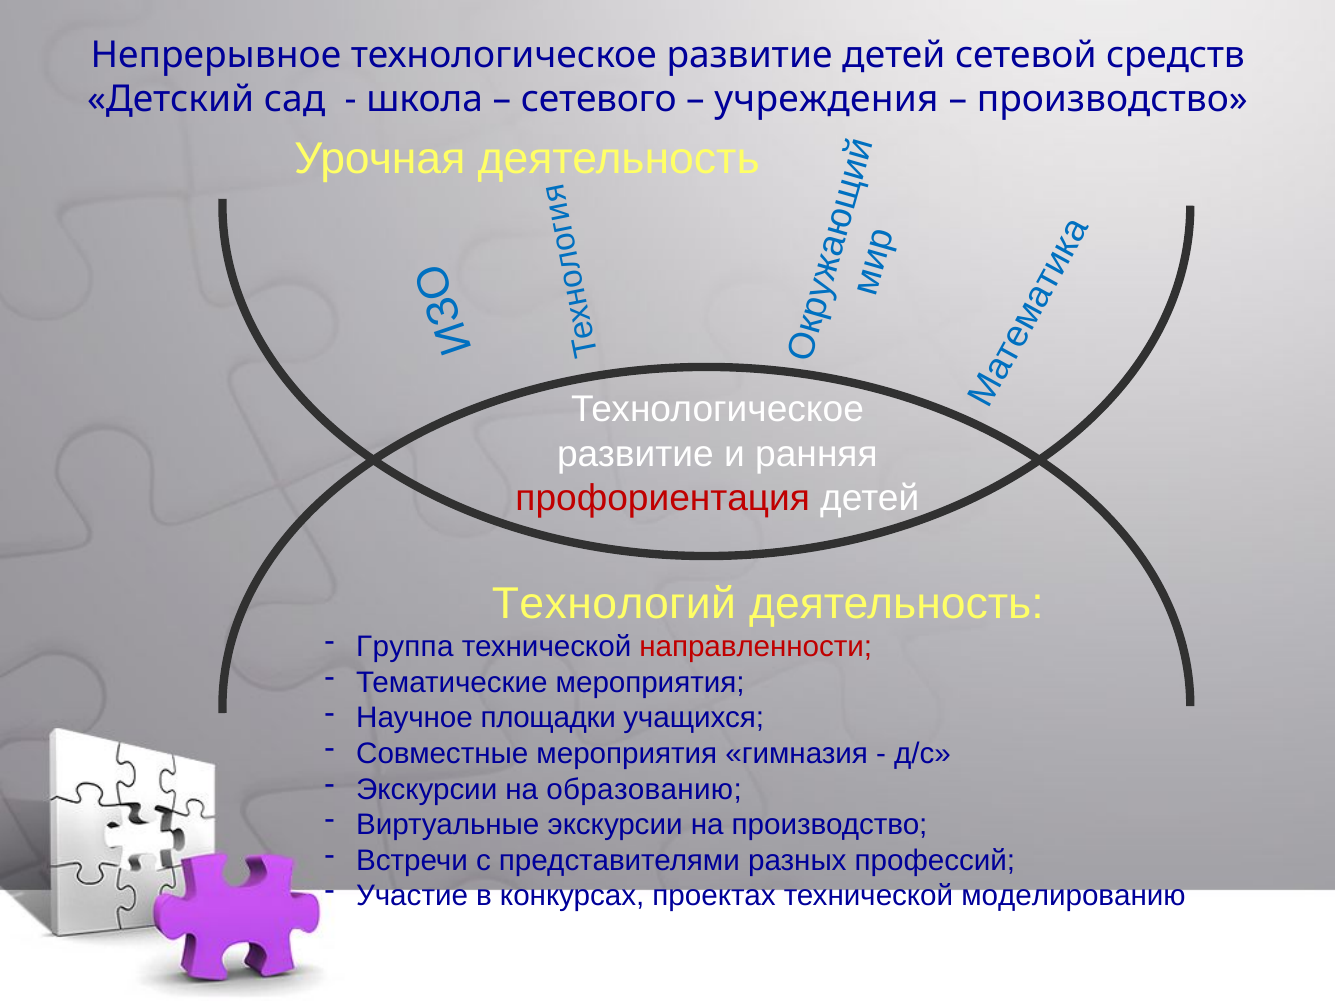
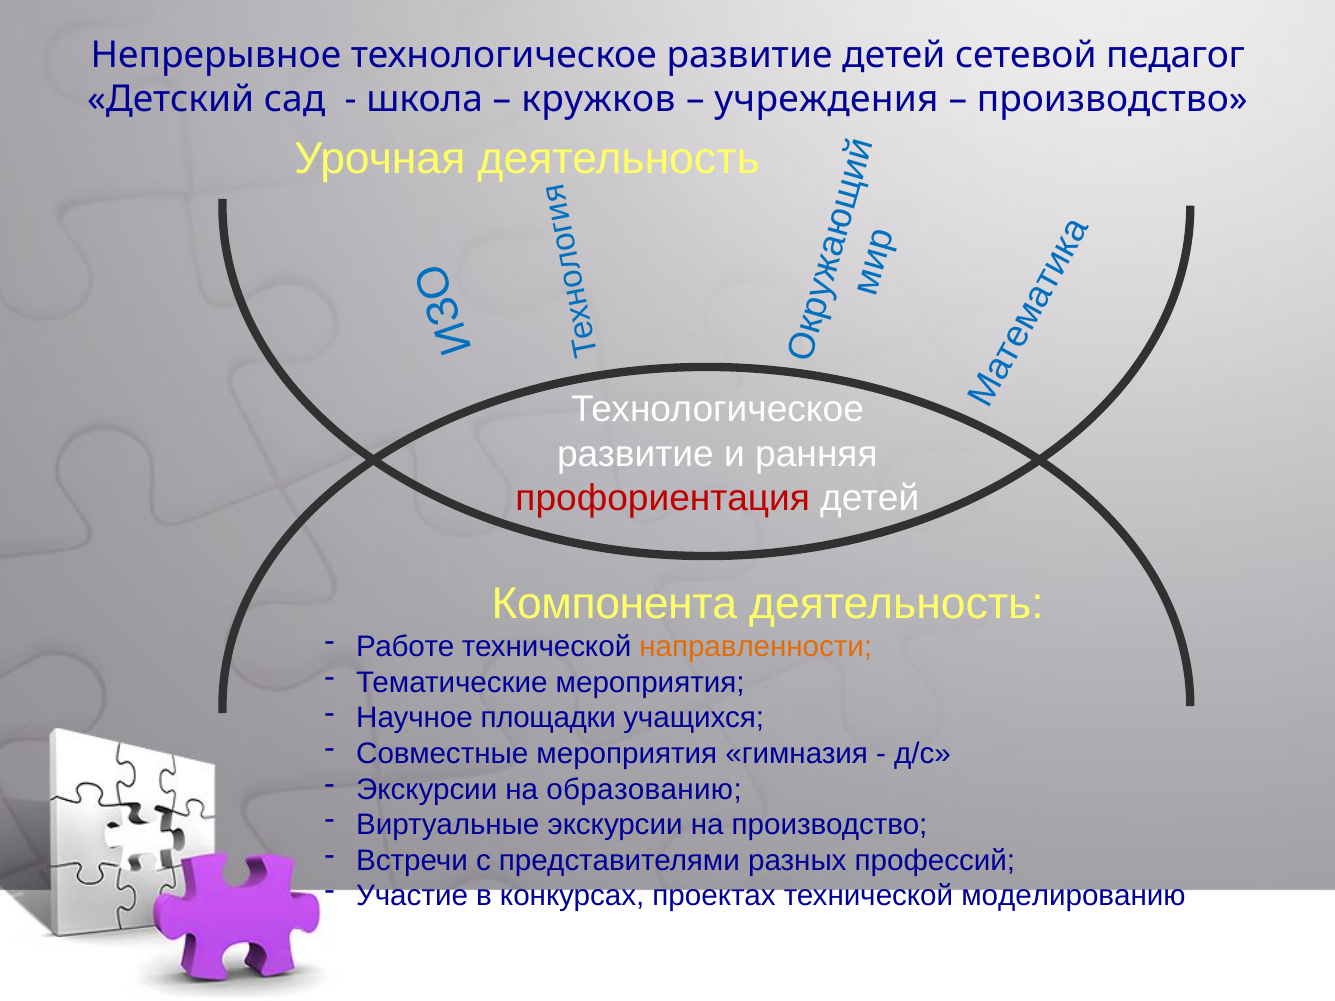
средств: средств -> педагог
сетевого: сетевого -> кружков
Технологий: Технологий -> Компонента
Группа: Группа -> Работе
направленности colour: red -> orange
